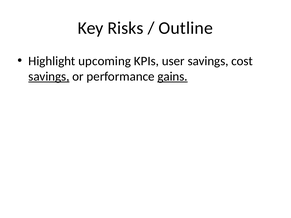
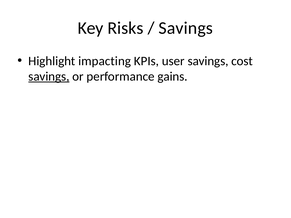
Outline at (186, 28): Outline -> Savings
upcoming: upcoming -> impacting
gains underline: present -> none
